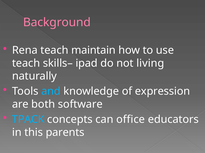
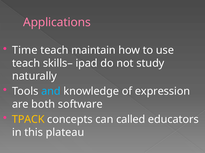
Background: Background -> Applications
Rena: Rena -> Time
living: living -> study
TPACK colour: light blue -> yellow
office: office -> called
parents: parents -> plateau
